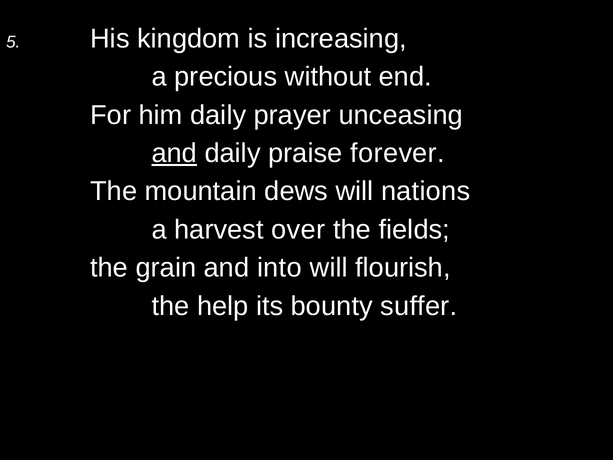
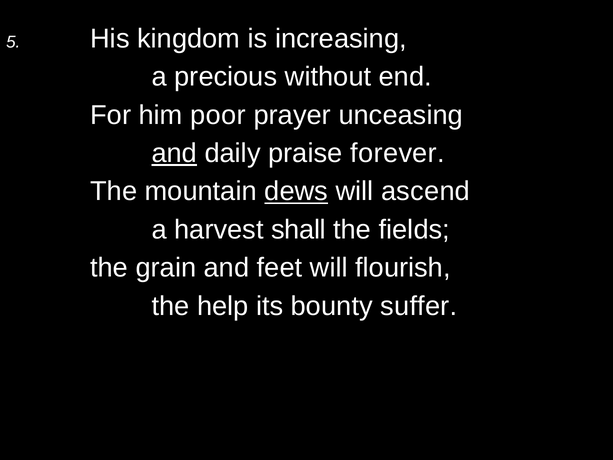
him daily: daily -> poor
dews underline: none -> present
nations: nations -> ascend
over: over -> shall
into: into -> feet
